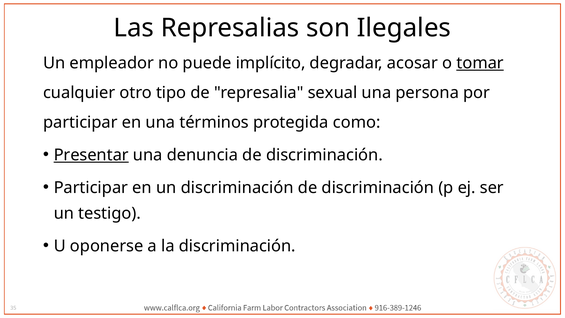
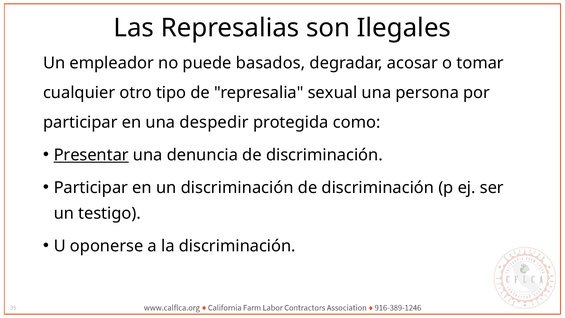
implícito: implícito -> basados
tomar underline: present -> none
términos: términos -> despedir
